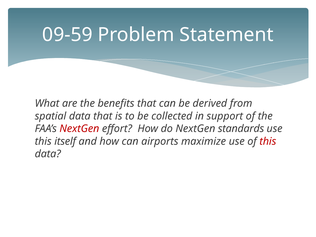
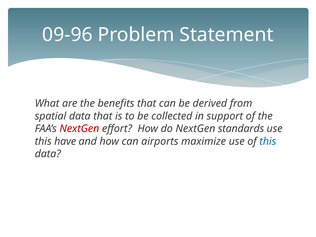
09-59: 09-59 -> 09-96
itself: itself -> have
this at (268, 141) colour: red -> blue
